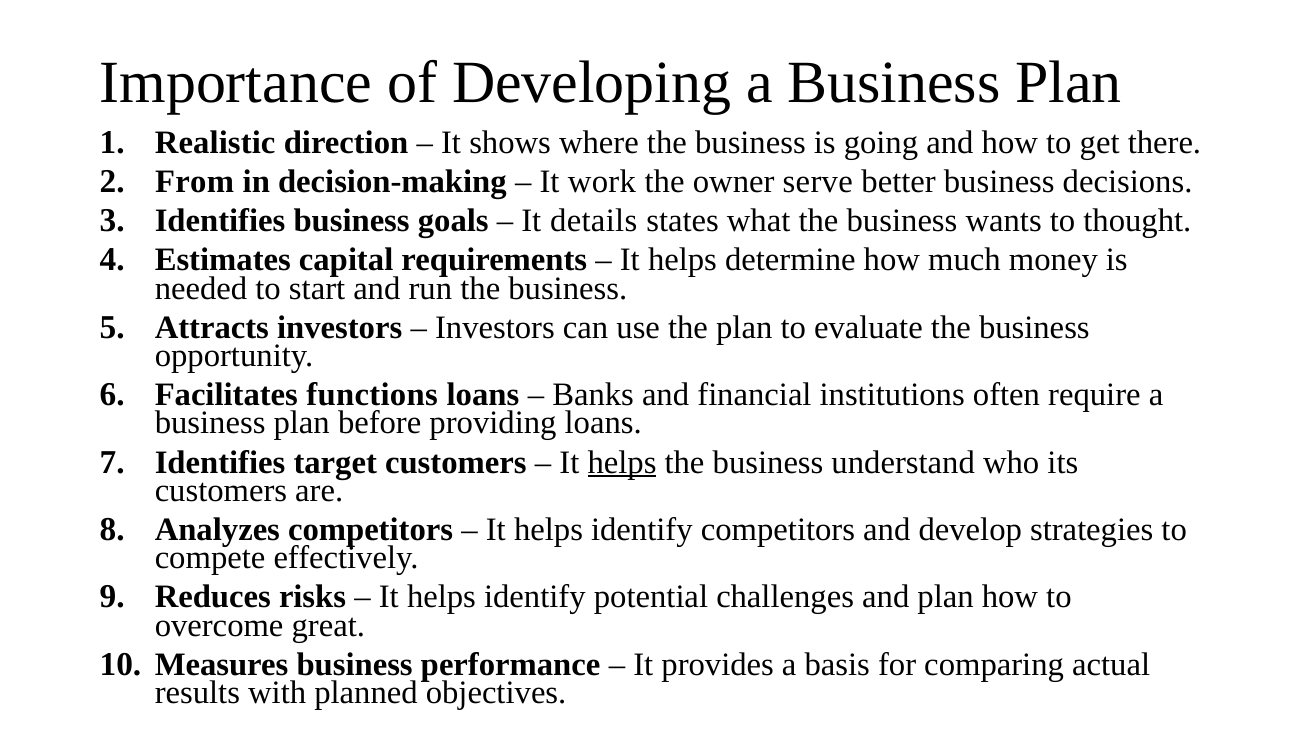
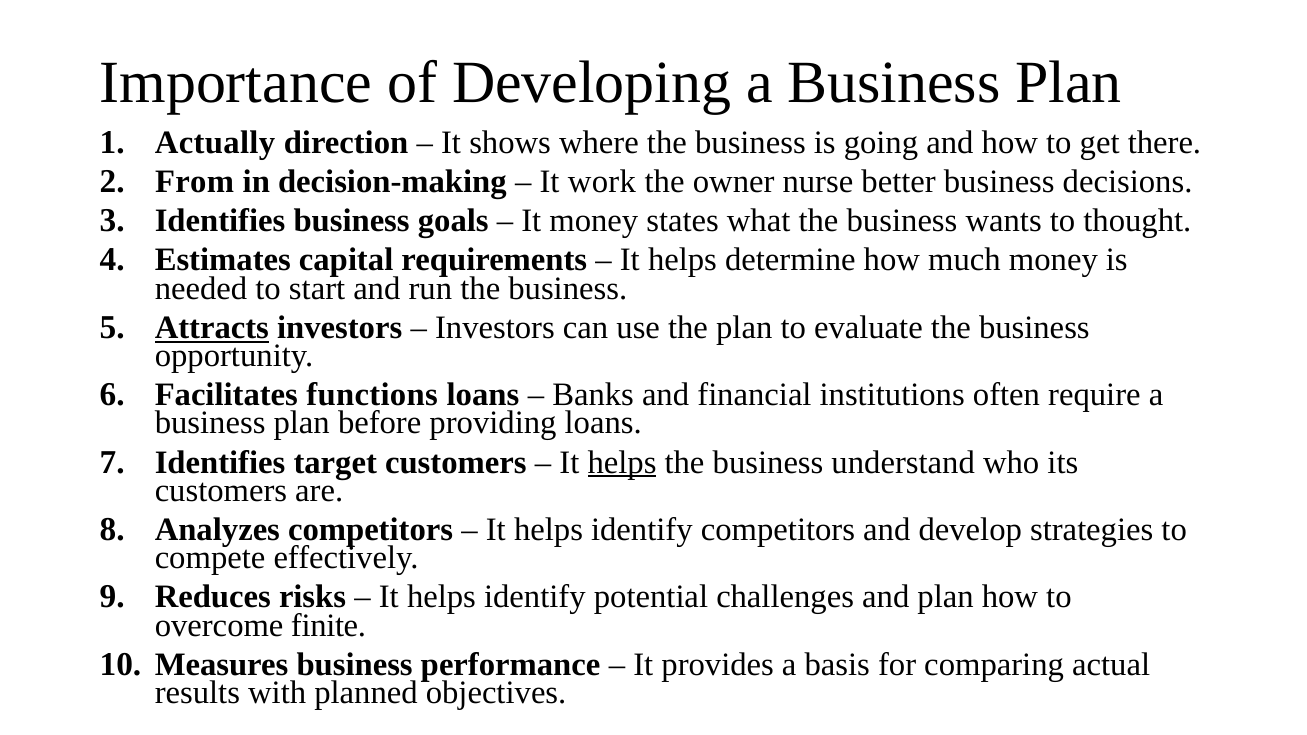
Realistic: Realistic -> Actually
serve: serve -> nurse
It details: details -> money
Attracts underline: none -> present
great: great -> finite
